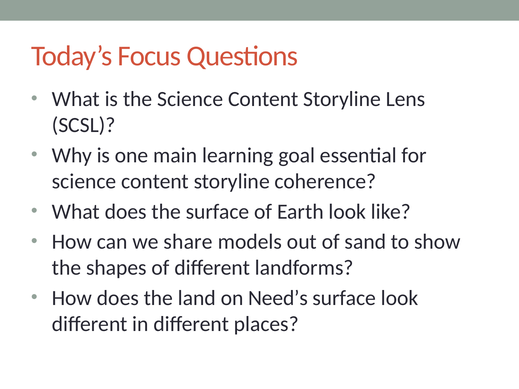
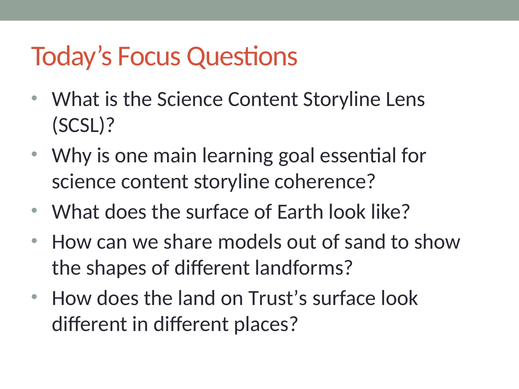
Need’s: Need’s -> Trust’s
